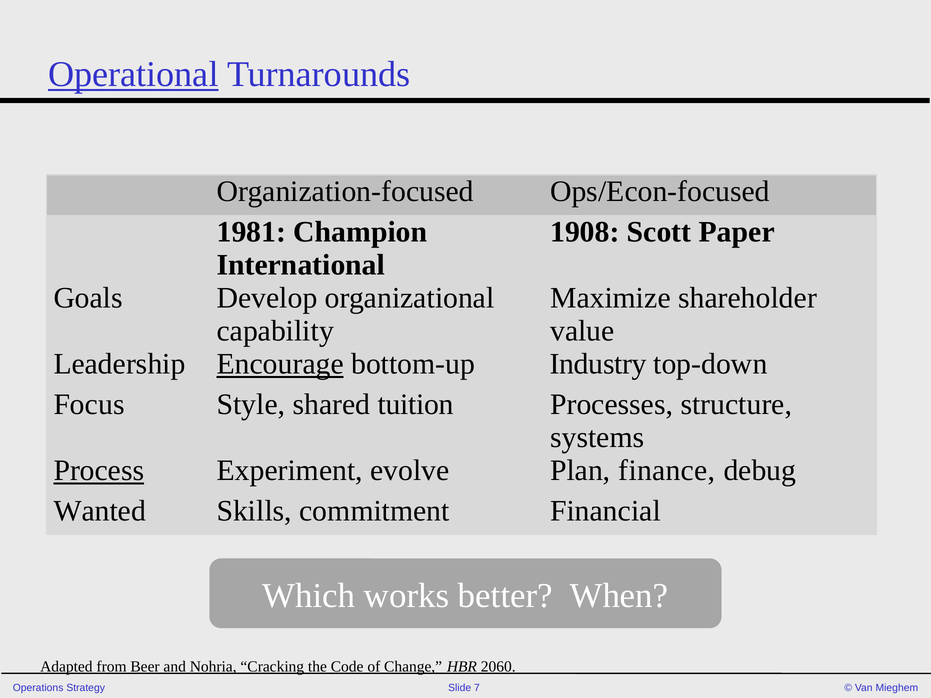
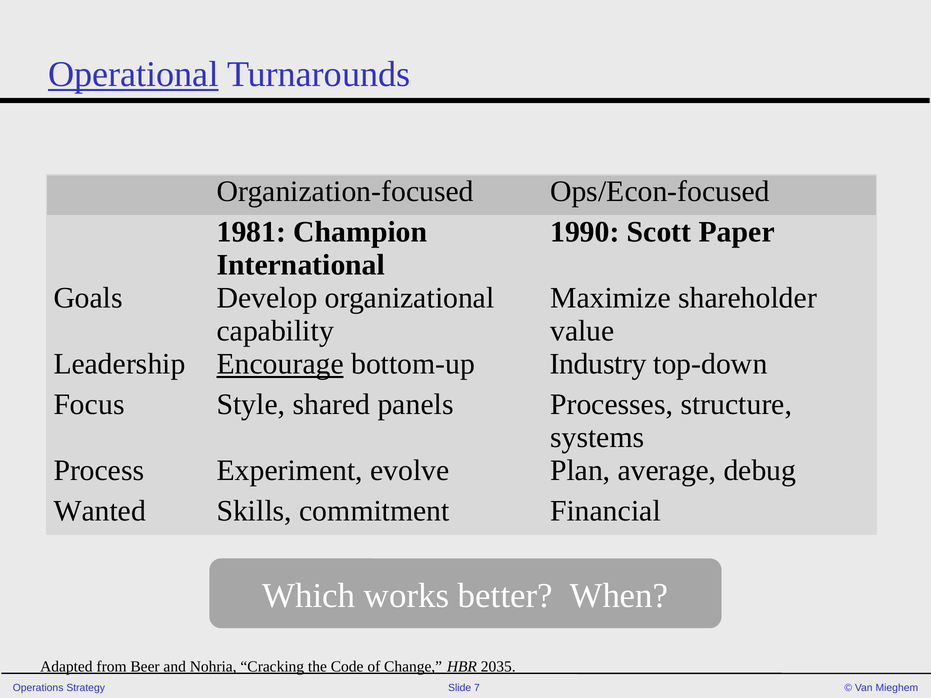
1908: 1908 -> 1990
tuition: tuition -> panels
Process underline: present -> none
finance: finance -> average
2060: 2060 -> 2035
